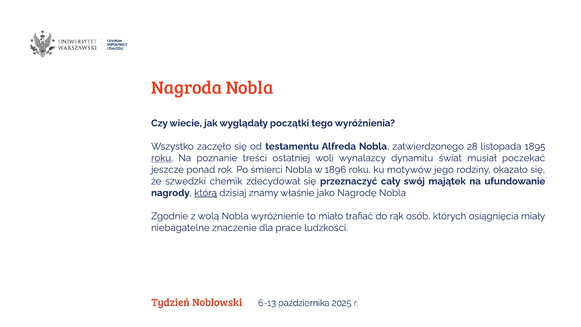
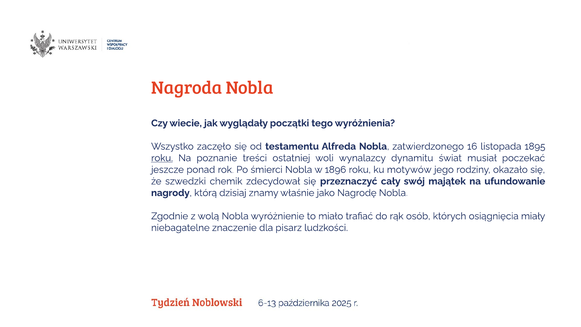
28: 28 -> 16
którą underline: present -> none
prace: prace -> pisarz
